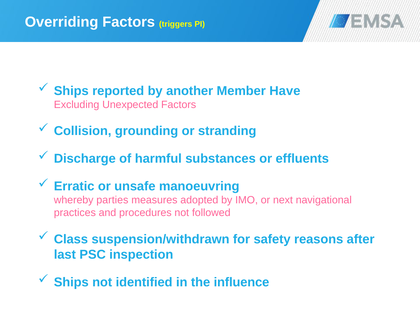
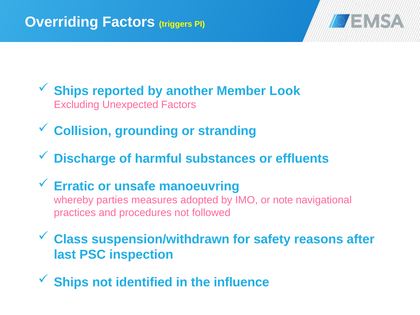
Have: Have -> Look
next: next -> note
